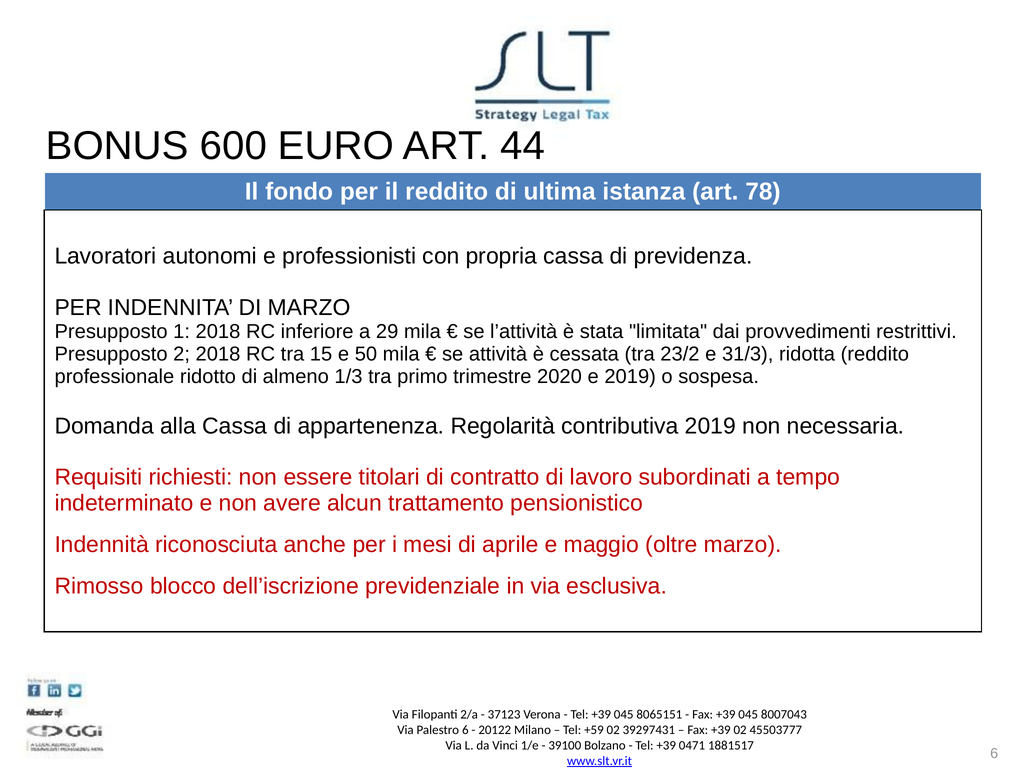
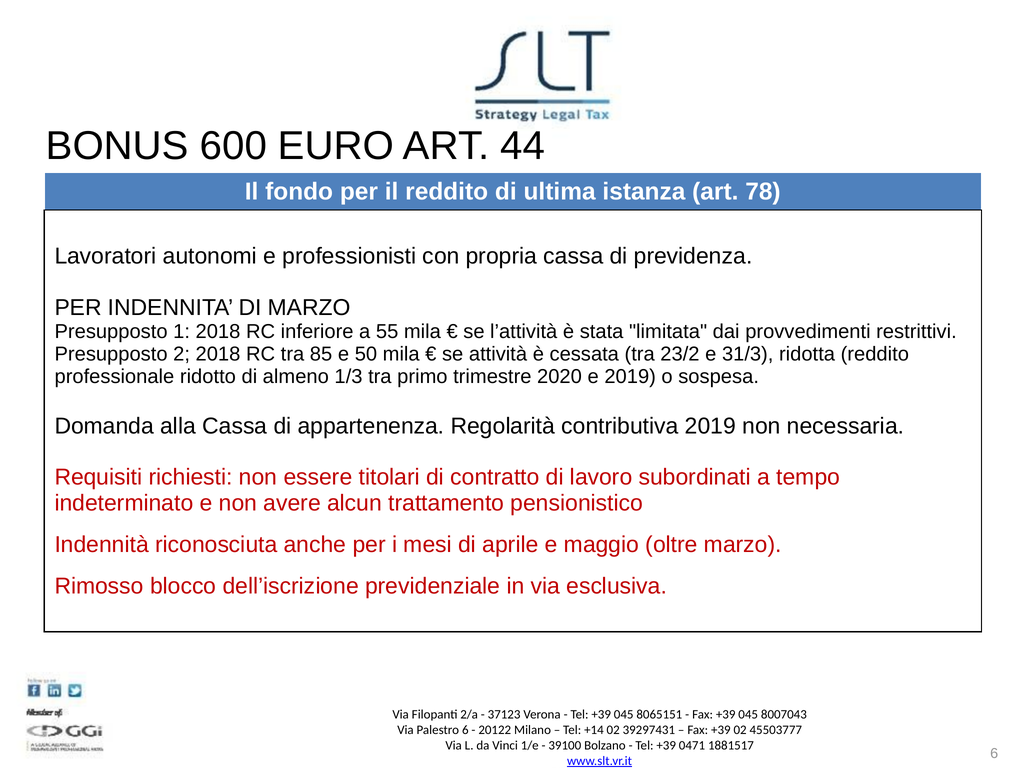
29: 29 -> 55
15: 15 -> 85
+59: +59 -> +14
